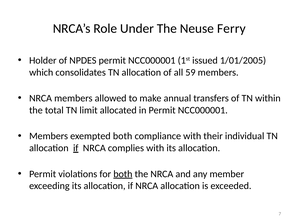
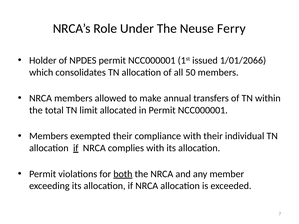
1/01/2005: 1/01/2005 -> 1/01/2066
59: 59 -> 50
exempted both: both -> their
